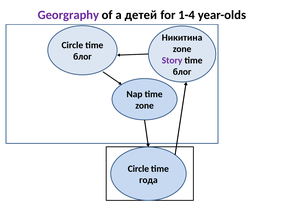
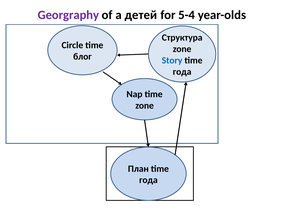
1-4: 1-4 -> 5-4
Никитина: Никитина -> Структура
Story colour: purple -> blue
блог at (182, 72): блог -> года
Circle at (138, 169): Circle -> План
